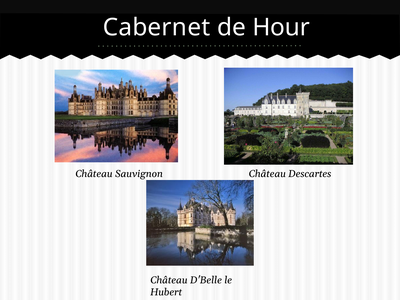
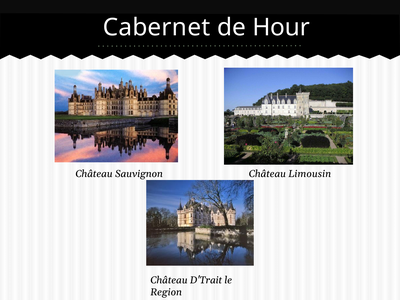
Descartes: Descartes -> Limousin
D'Belle: D'Belle -> D'Trait
Hubert: Hubert -> Region
